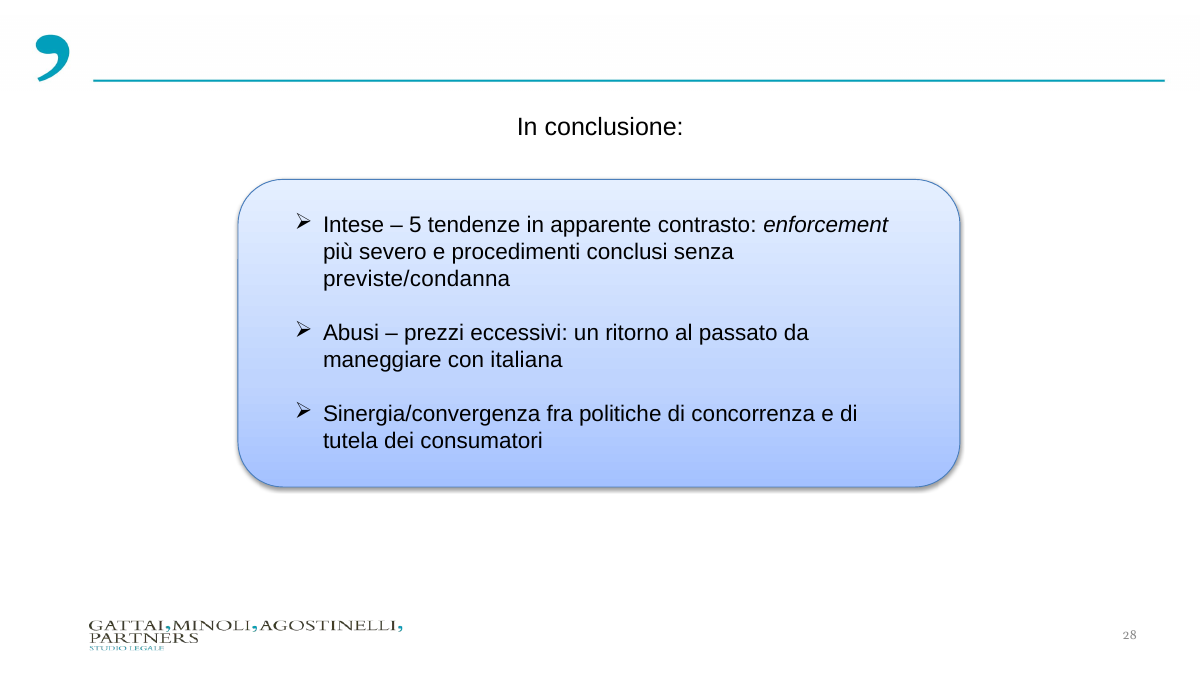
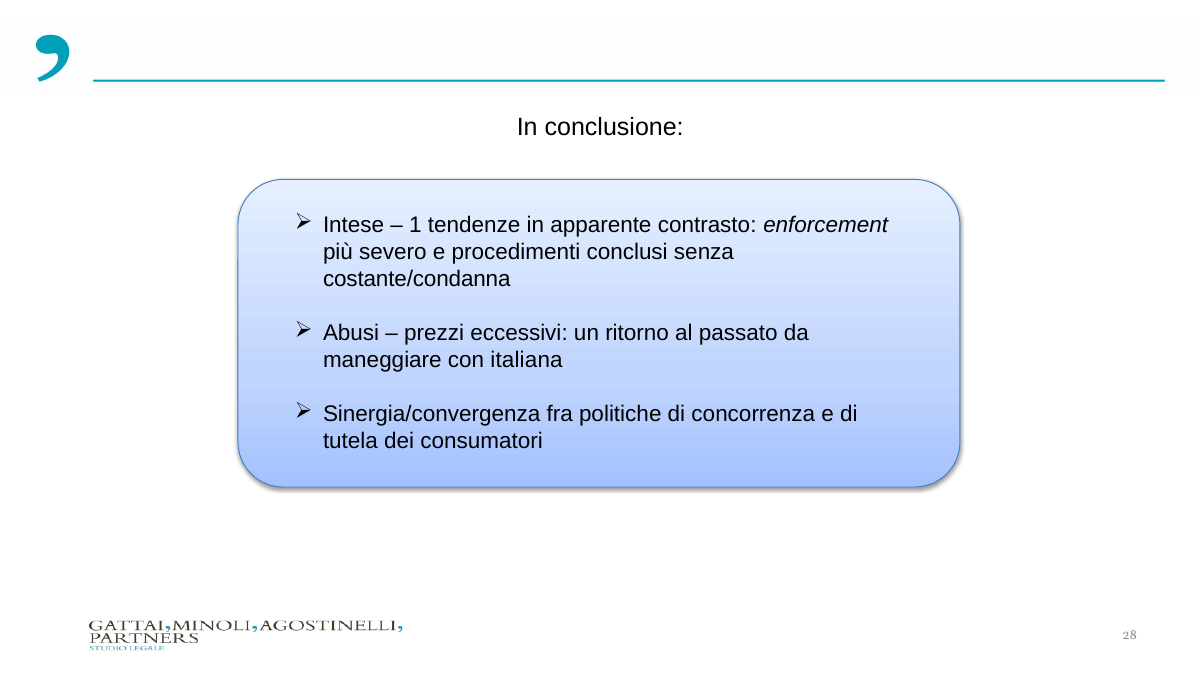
5: 5 -> 1
previste/condanna: previste/condanna -> costante/condanna
